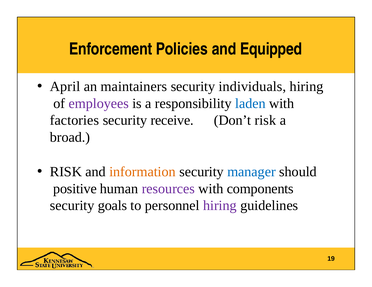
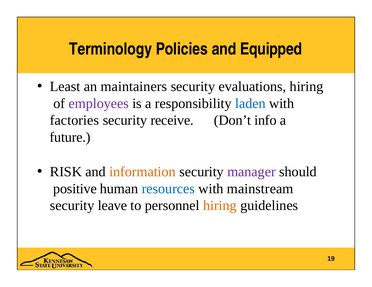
Enforcement: Enforcement -> Terminology
April: April -> Least
individuals: individuals -> evaluations
Don’t risk: risk -> info
broad: broad -> future
manager colour: blue -> purple
resources colour: purple -> blue
components: components -> mainstream
goals: goals -> leave
hiring at (220, 206) colour: purple -> orange
